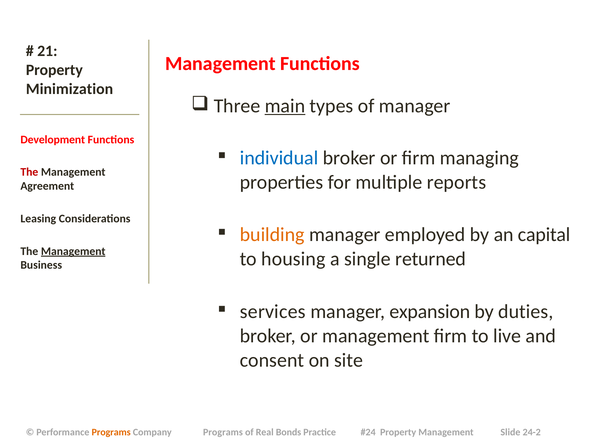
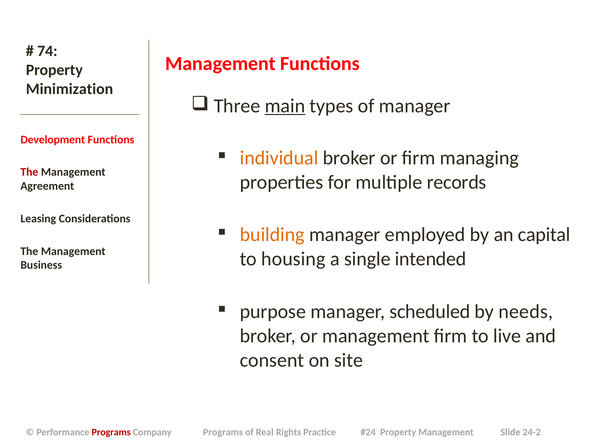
21: 21 -> 74
individual colour: blue -> orange
reports: reports -> records
Management at (73, 251) underline: present -> none
returned: returned -> intended
services: services -> purpose
expansion: expansion -> scheduled
duties: duties -> needs
Programs at (111, 432) colour: orange -> red
Bonds: Bonds -> Rights
